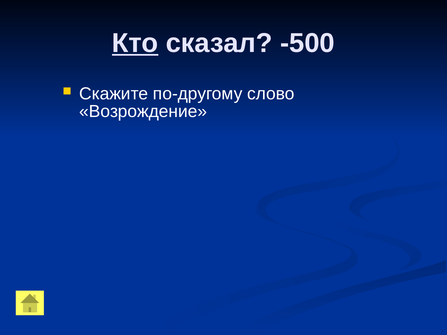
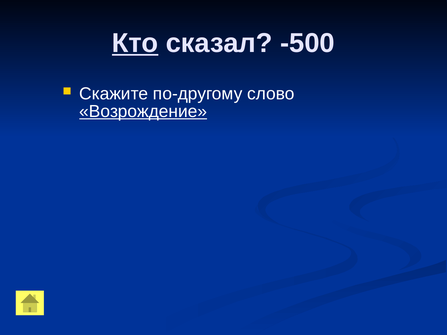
Возрождение underline: none -> present
